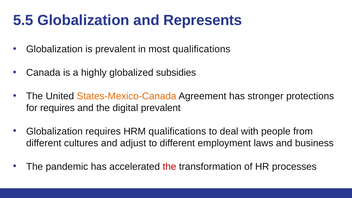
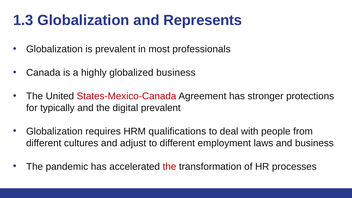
5.5: 5.5 -> 1.3
most qualifications: qualifications -> professionals
globalized subsidies: subsidies -> business
States-Mexico-Canada colour: orange -> red
for requires: requires -> typically
